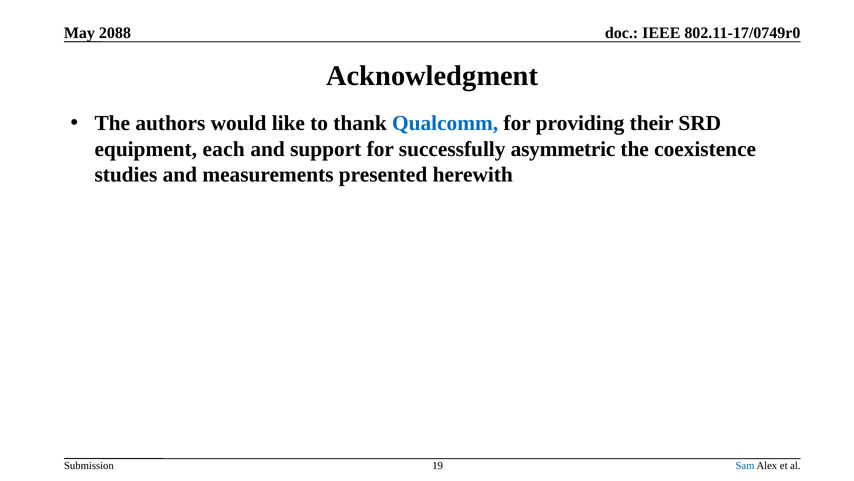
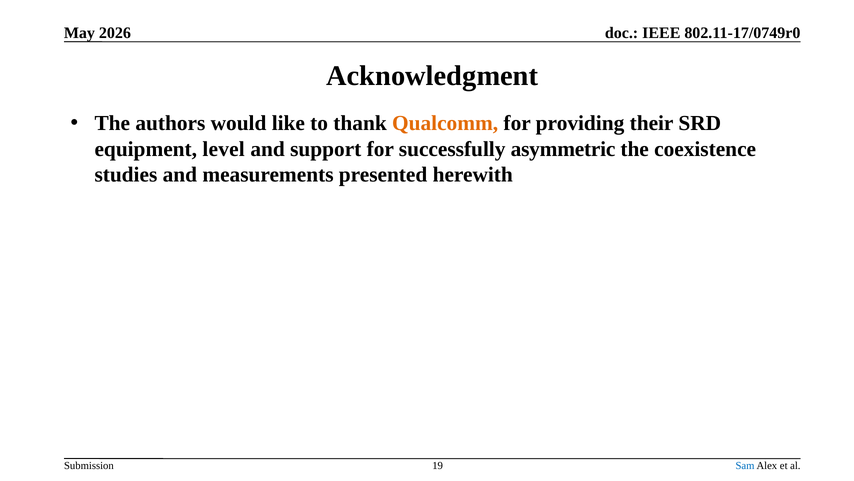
2088: 2088 -> 2026
Qualcomm colour: blue -> orange
each: each -> level
